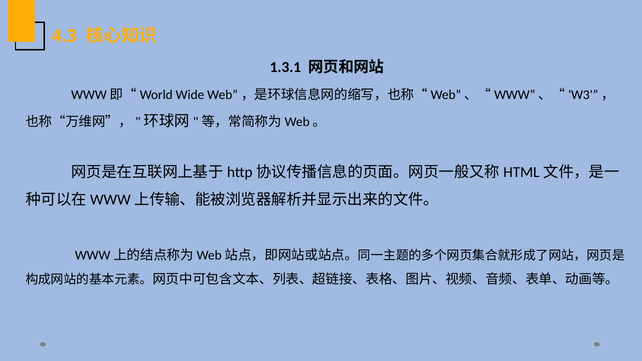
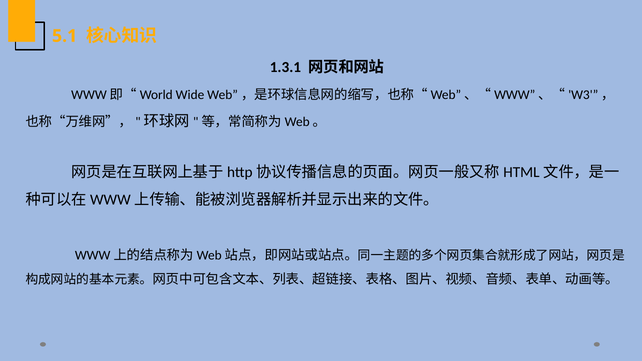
4.3: 4.3 -> 5.1
